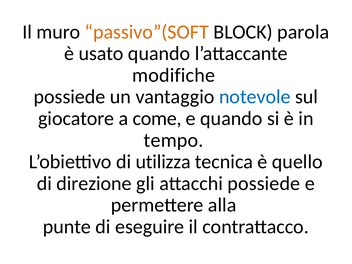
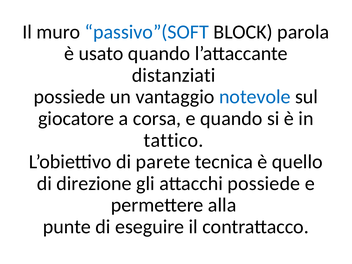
passivo”(SOFT colour: orange -> blue
modifiche: modifiche -> distanziati
come: come -> corsa
tempo: tempo -> tattico
utilizza: utilizza -> parete
